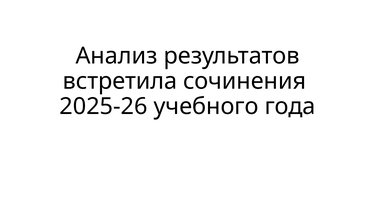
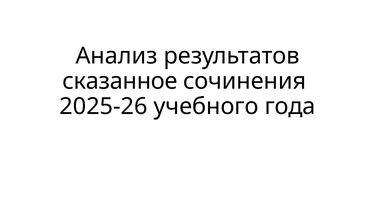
встретила: встретила -> сказанное
